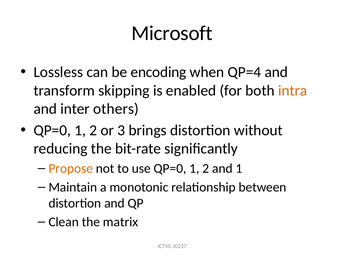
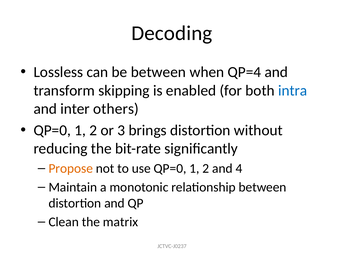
Microsoft: Microsoft -> Decoding
be encoding: encoding -> between
intra colour: orange -> blue
and 1: 1 -> 4
